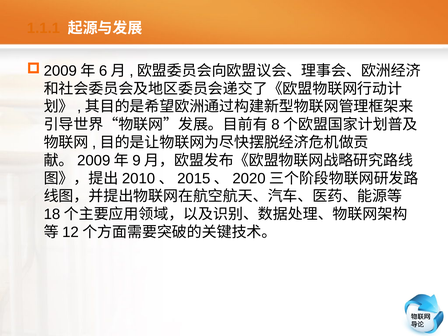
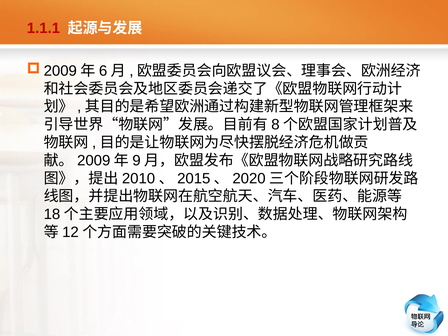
1.1.1 colour: orange -> red
